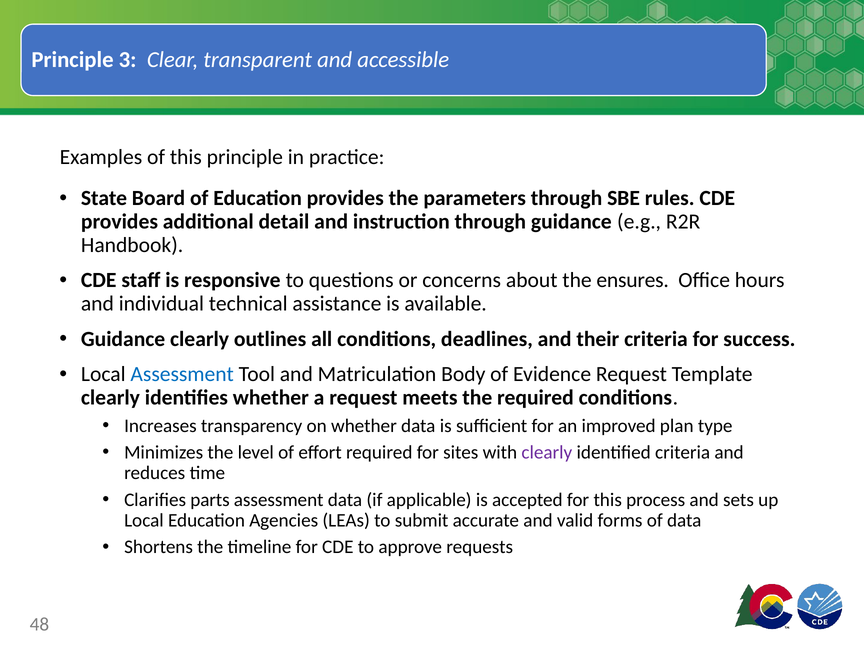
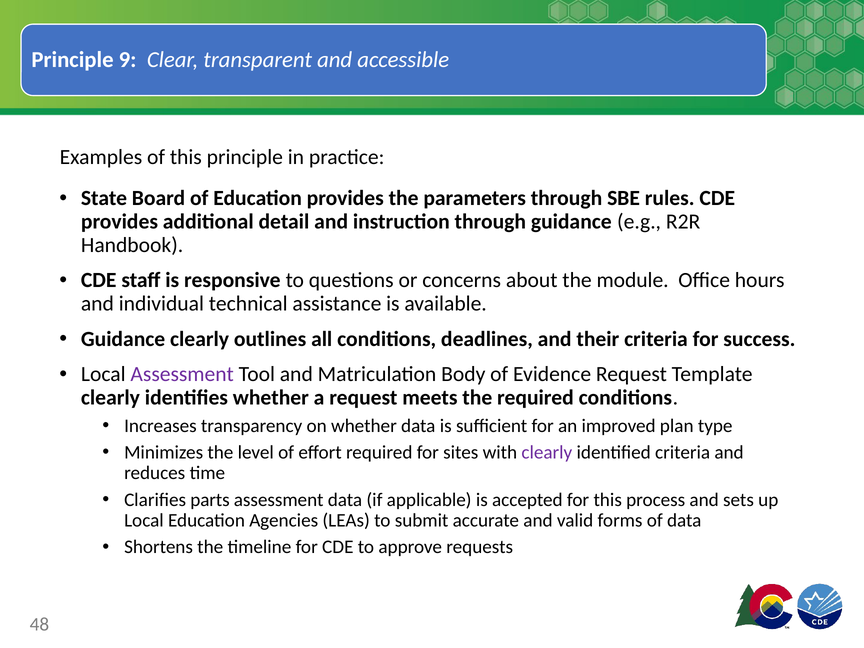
3: 3 -> 9
ensures: ensures -> module
Assessment at (182, 374) colour: blue -> purple
